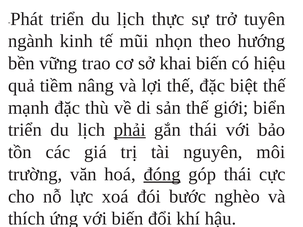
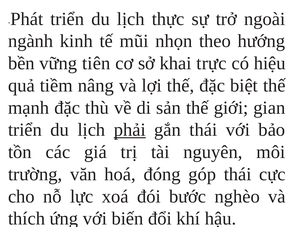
tuyên: tuyên -> ngoài
trao: trao -> tiên
khai biến: biến -> trực
biển: biển -> gian
đóng underline: present -> none
